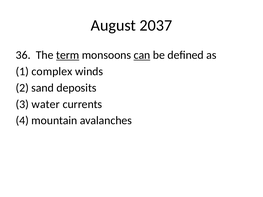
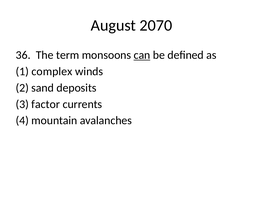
2037: 2037 -> 2070
term underline: present -> none
water: water -> factor
